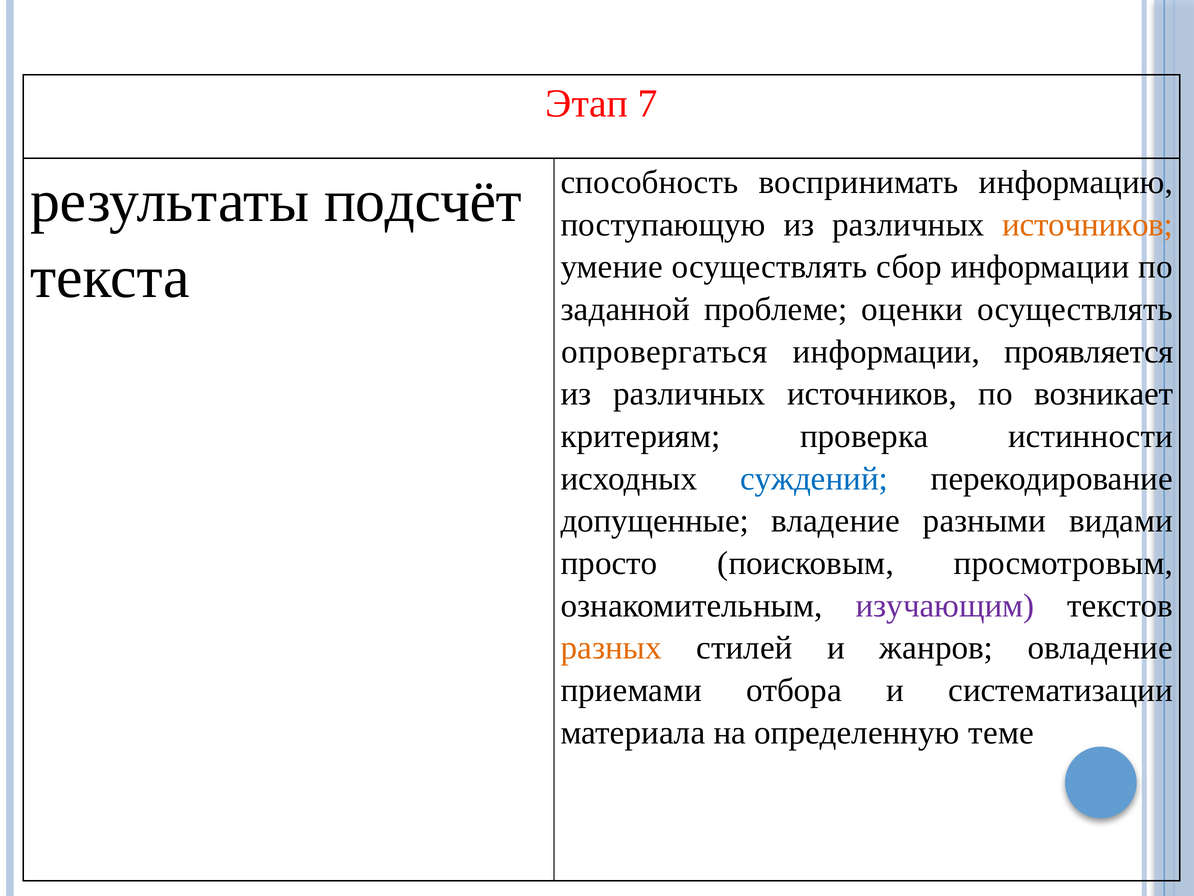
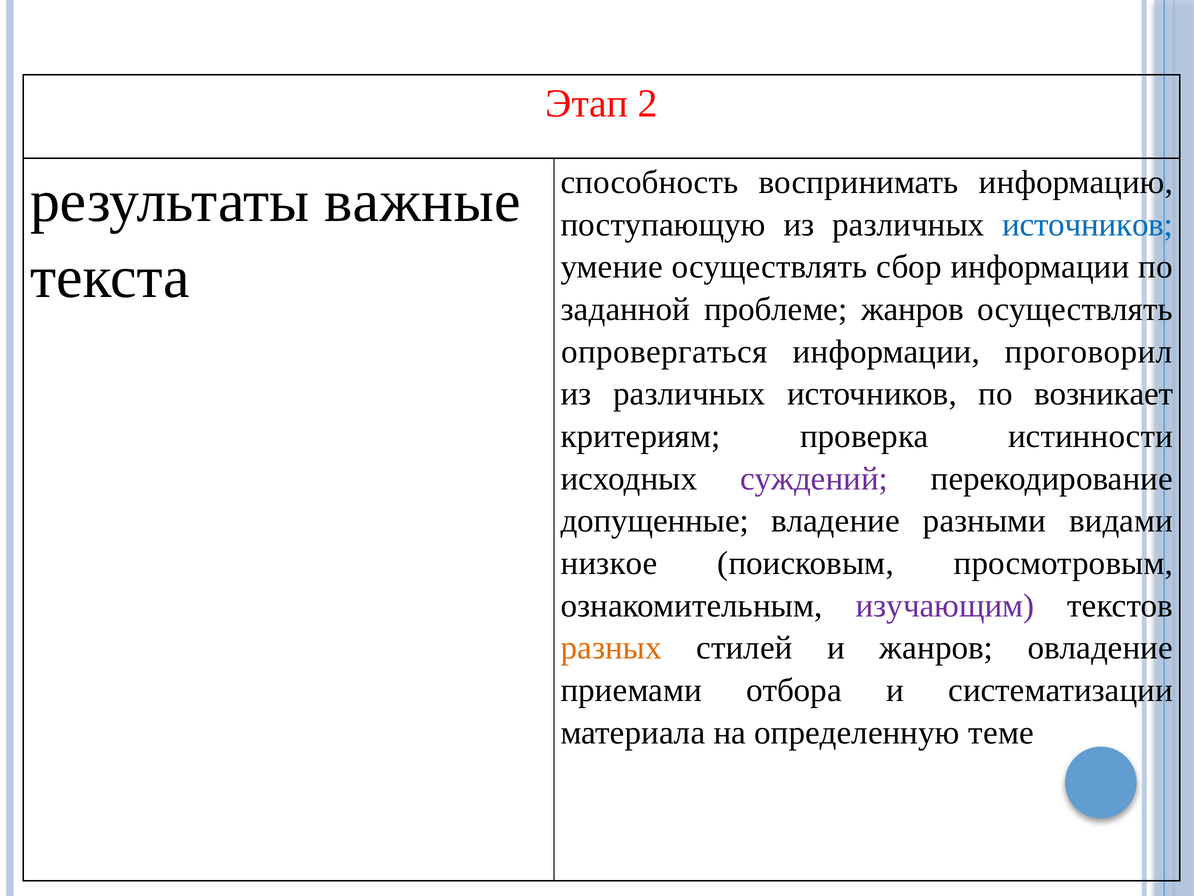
7: 7 -> 2
подсчёт: подсчёт -> важные
источников at (1088, 225) colour: orange -> blue
проблеме оценки: оценки -> жанров
проявляется: проявляется -> проговорил
суждений colour: blue -> purple
просто: просто -> низкое
